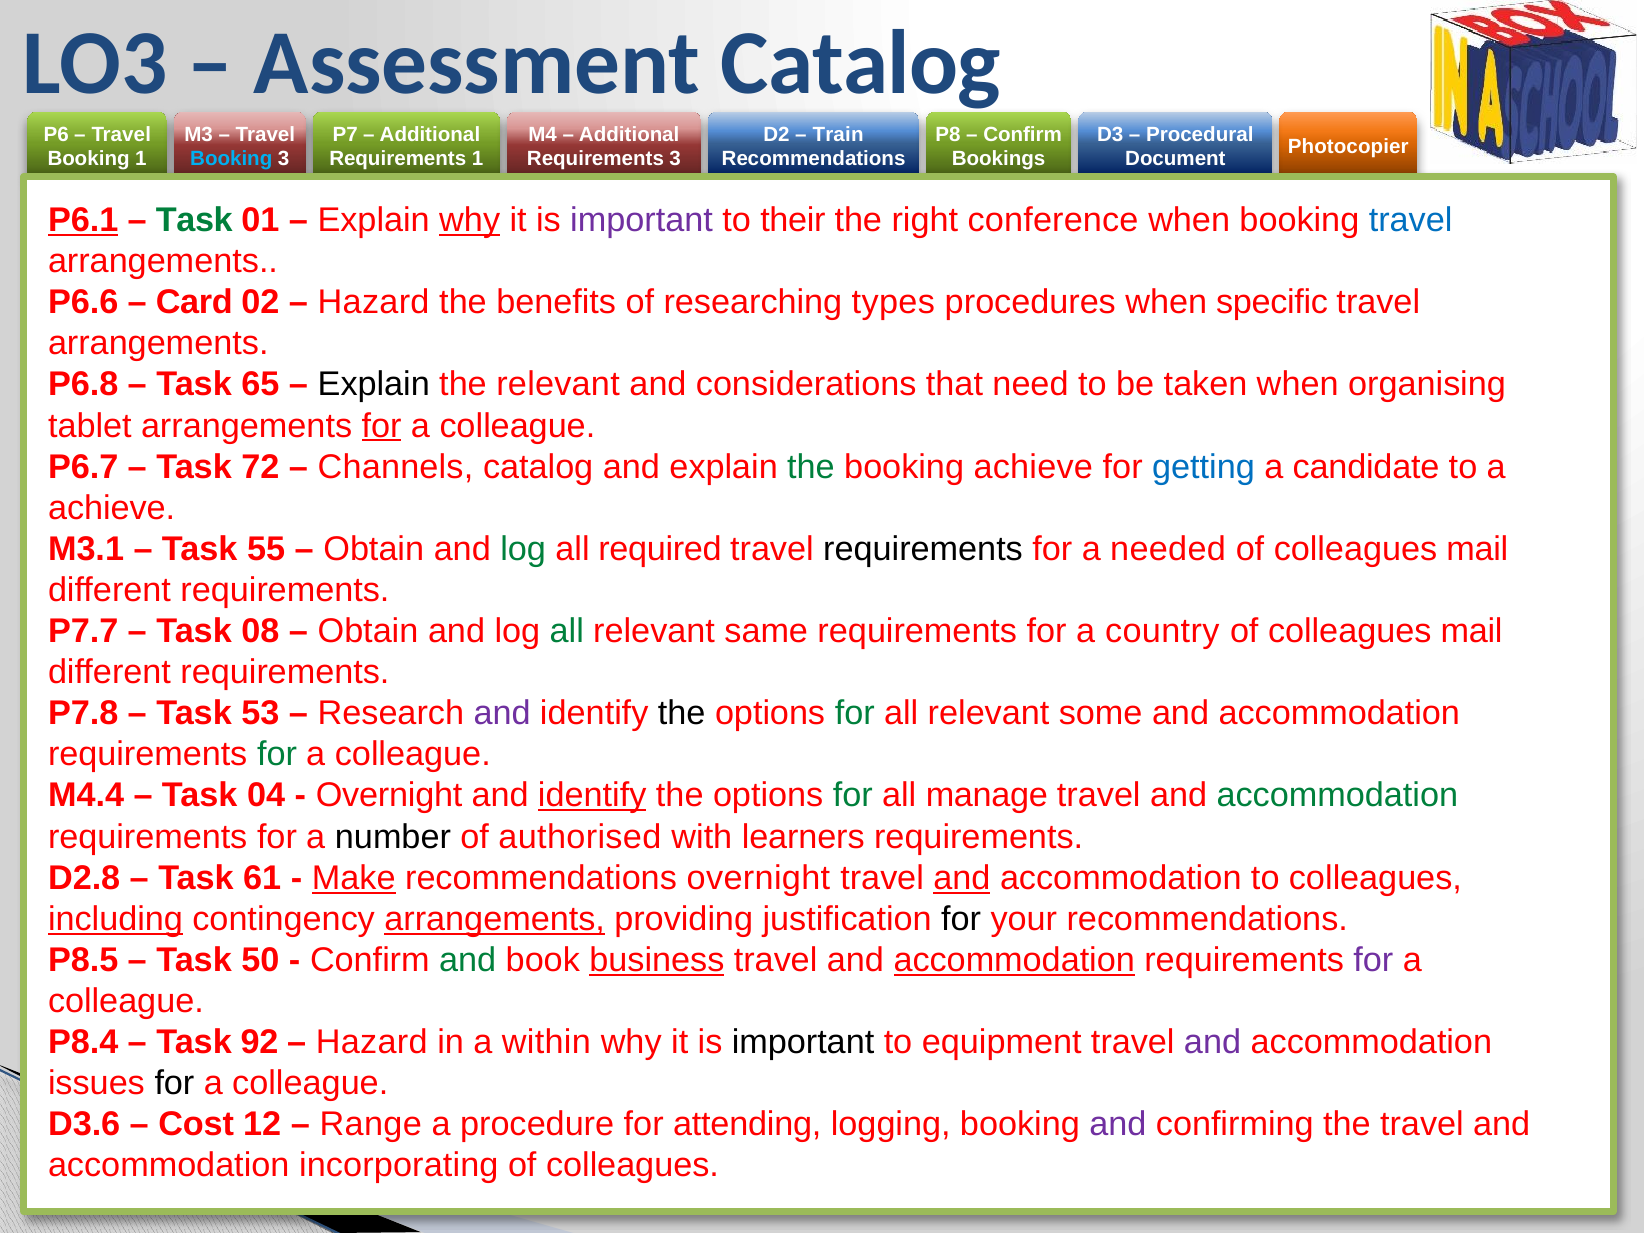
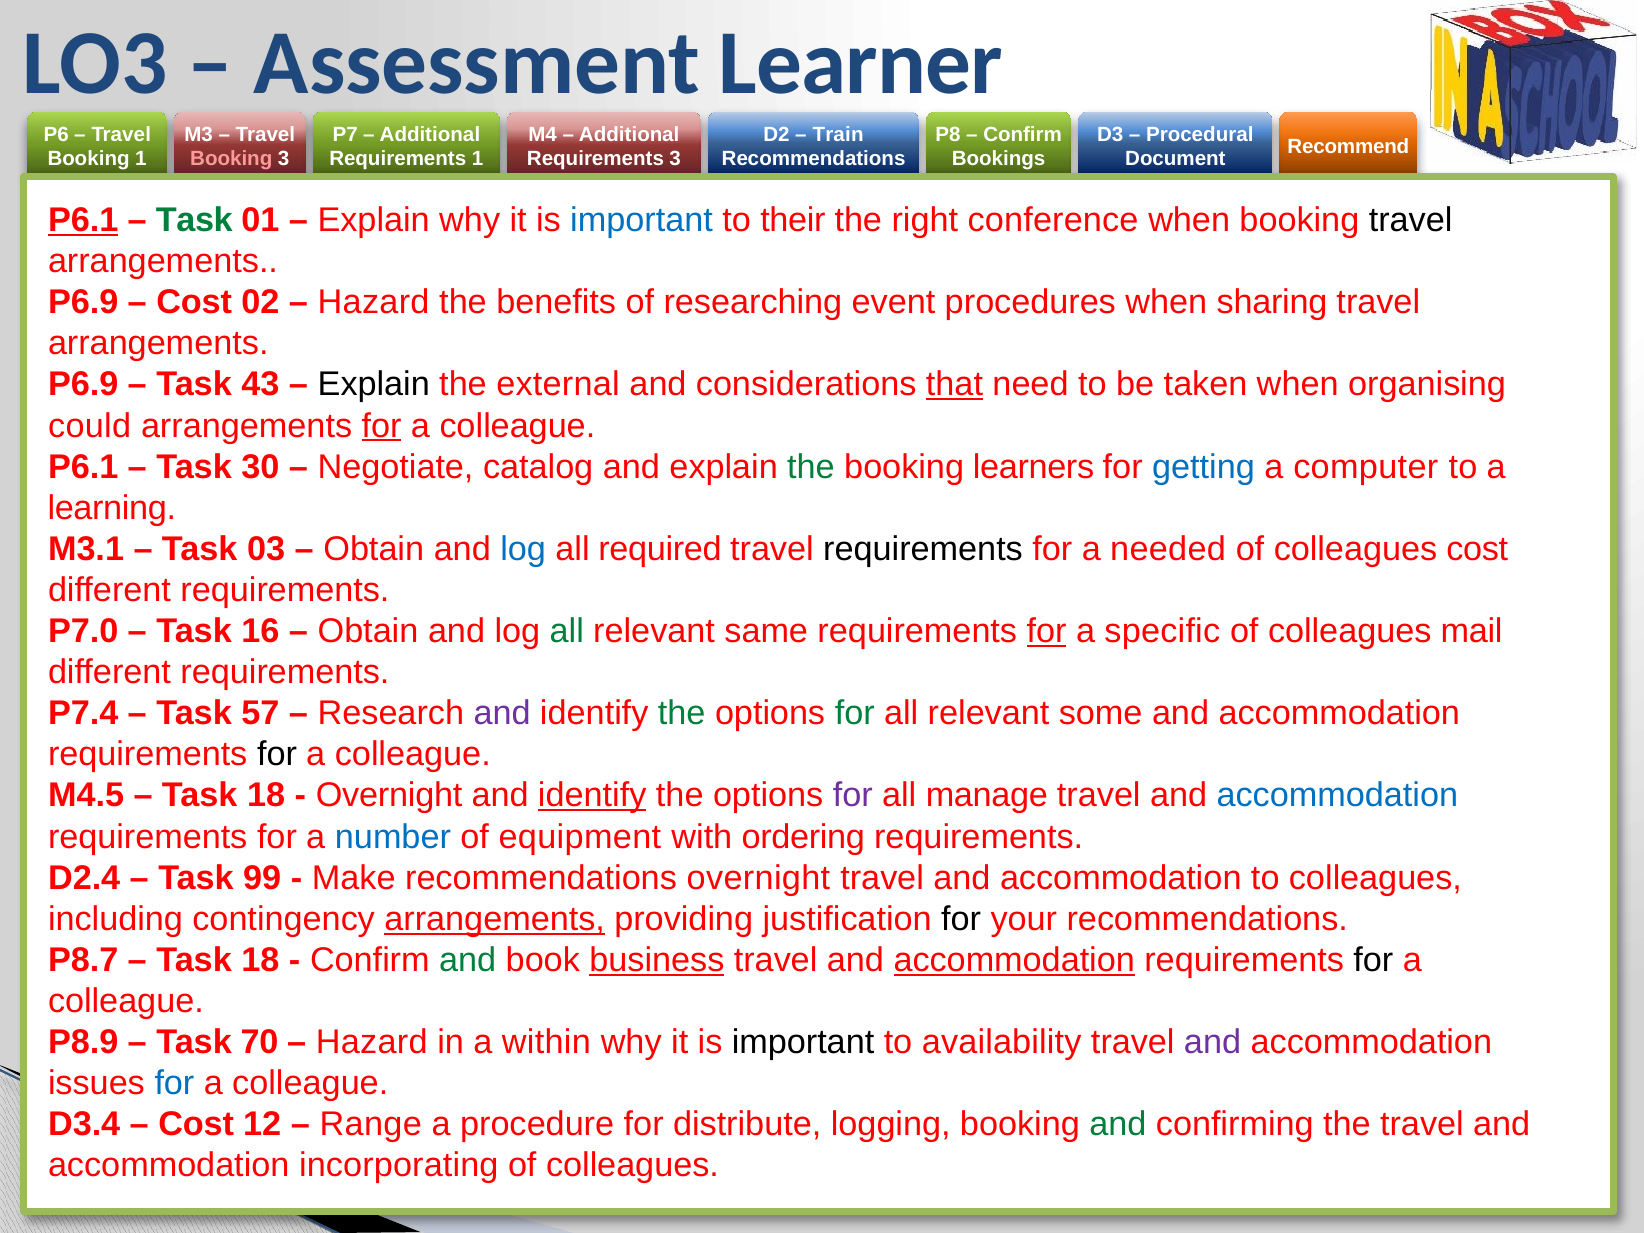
Assessment Catalog: Catalog -> Learner
Photocopier: Photocopier -> Recommend
Booking at (231, 159) colour: light blue -> pink
why at (470, 220) underline: present -> none
important at (642, 220) colour: purple -> blue
travel at (1411, 220) colour: blue -> black
P6.6 at (83, 302): P6.6 -> P6.9
Card at (194, 302): Card -> Cost
types: types -> event
specific: specific -> sharing
P6.8 at (83, 385): P6.8 -> P6.9
65: 65 -> 43
the relevant: relevant -> external
that underline: none -> present
tablet: tablet -> could
P6.7 at (83, 467): P6.7 -> P6.1
72: 72 -> 30
Channels: Channels -> Negotiate
booking achieve: achieve -> learners
candidate: candidate -> computer
achieve at (112, 508): achieve -> learning
55: 55 -> 03
log at (523, 549) colour: green -> blue
mail at (1477, 549): mail -> cost
P7.7: P7.7 -> P7.0
08: 08 -> 16
for at (1046, 631) underline: none -> present
country: country -> specific
P7.8: P7.8 -> P7.4
53: 53 -> 57
the at (682, 713) colour: black -> green
for at (277, 755) colour: green -> black
M4.4: M4.4 -> M4.5
04 at (266, 796): 04 -> 18
for at (853, 796) colour: green -> purple
accommodation at (1337, 796) colour: green -> blue
number colour: black -> blue
authorised: authorised -> equipment
learners: learners -> ordering
D2.8: D2.8 -> D2.4
61: 61 -> 99
Make underline: present -> none
and at (962, 878) underline: present -> none
including underline: present -> none
P8.5: P8.5 -> P8.7
50 at (260, 960): 50 -> 18
for at (1373, 960) colour: purple -> black
P8.4: P8.4 -> P8.9
92: 92 -> 70
equipment: equipment -> availability
for at (174, 1083) colour: black -> blue
D3.6: D3.6 -> D3.4
attending: attending -> distribute
and at (1118, 1124) colour: purple -> green
